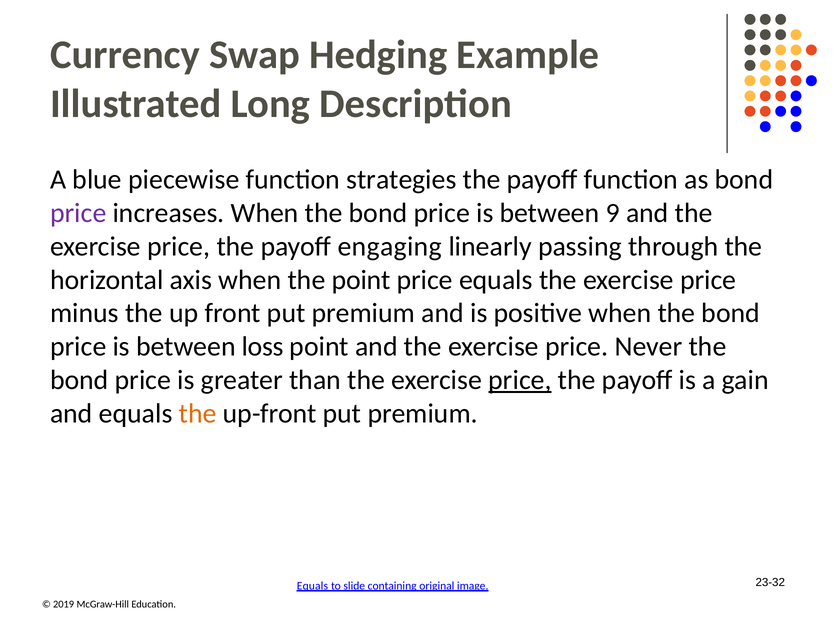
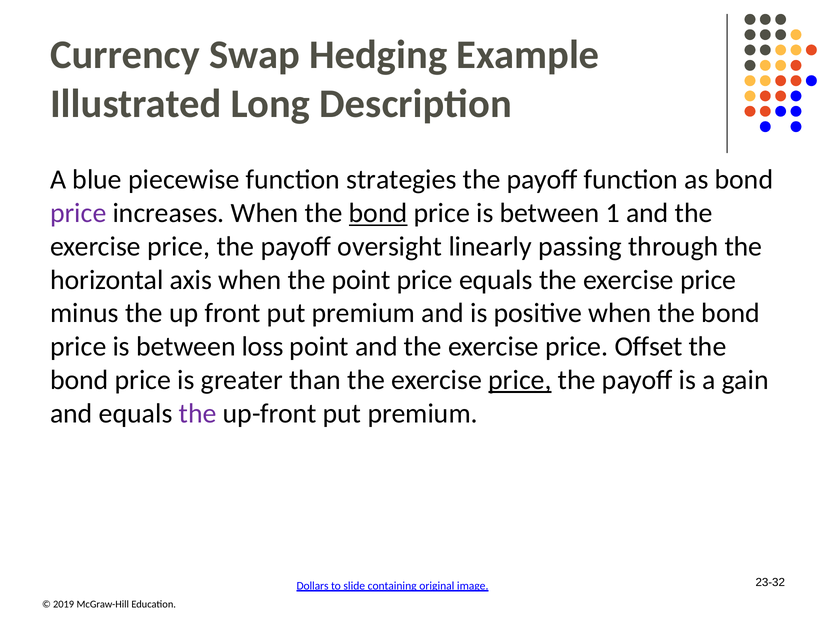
bond at (378, 213) underline: none -> present
9: 9 -> 1
engaging: engaging -> oversight
Never: Never -> Offset
the at (198, 414) colour: orange -> purple
Equals at (312, 586): Equals -> Dollars
